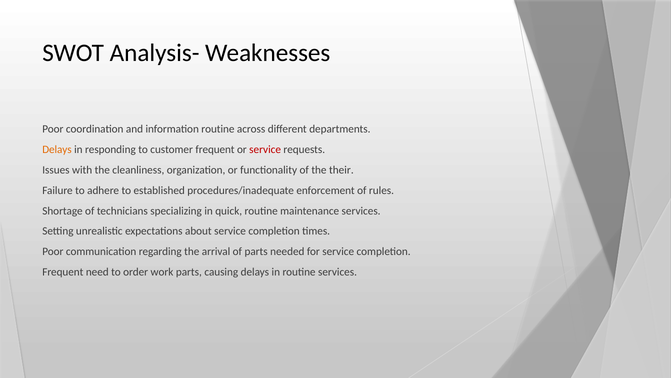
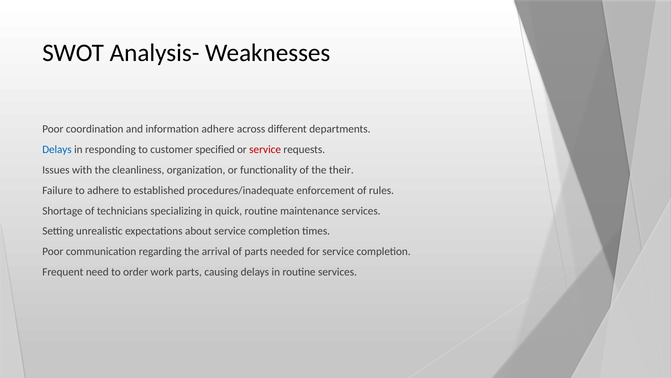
information routine: routine -> adhere
Delays at (57, 149) colour: orange -> blue
customer frequent: frequent -> specified
